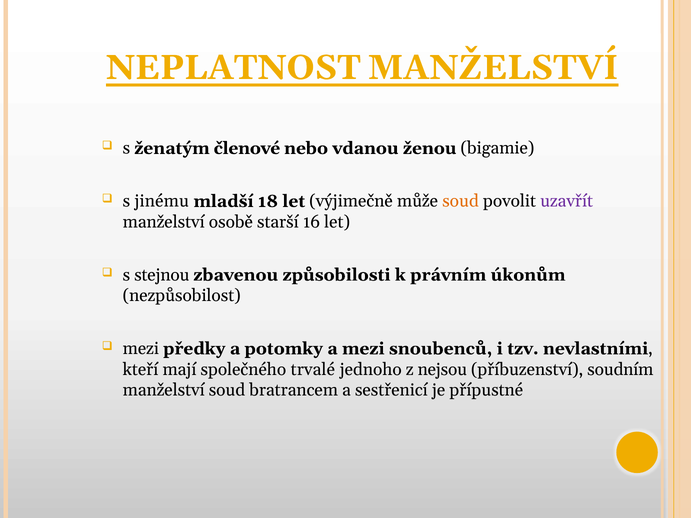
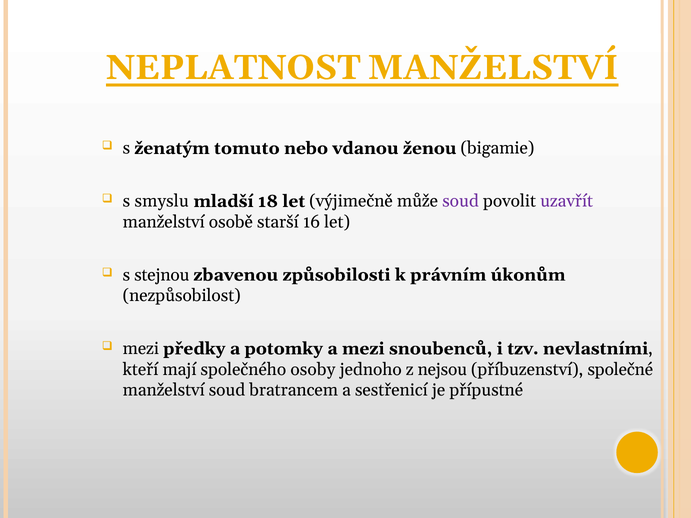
členové: členové -> tomuto
jinému: jinému -> smyslu
soud at (461, 201) colour: orange -> purple
trvalé: trvalé -> osoby
soudním: soudním -> společné
